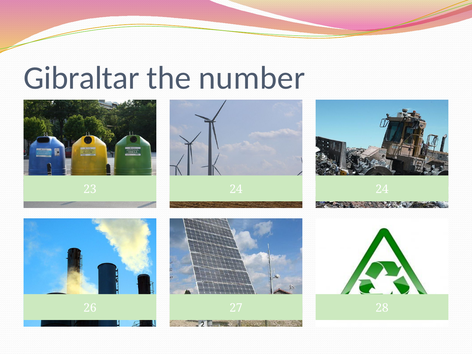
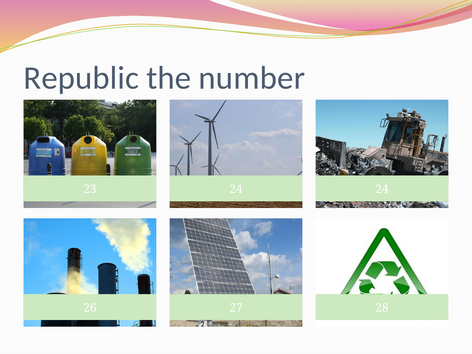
Gibraltar: Gibraltar -> Republic
